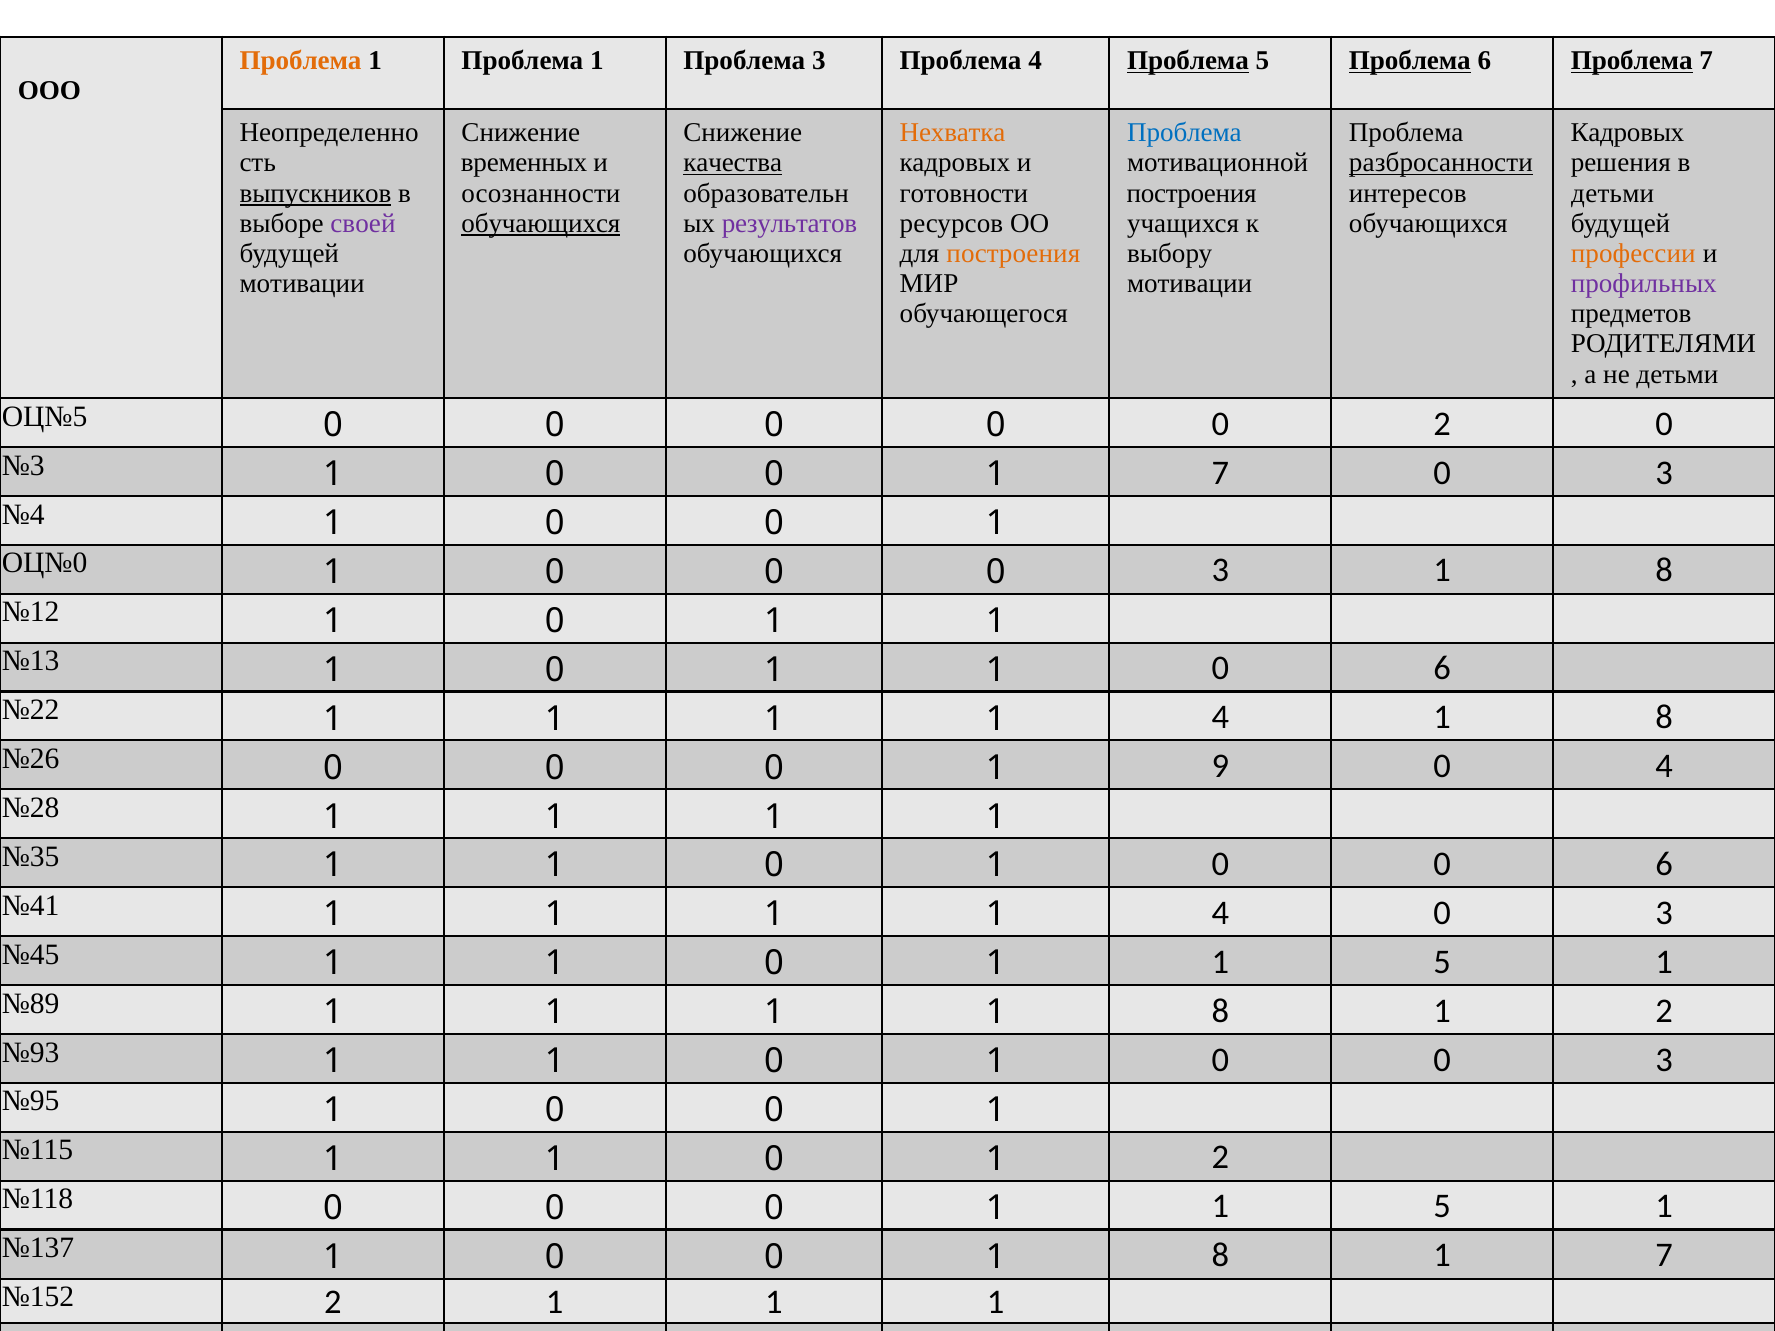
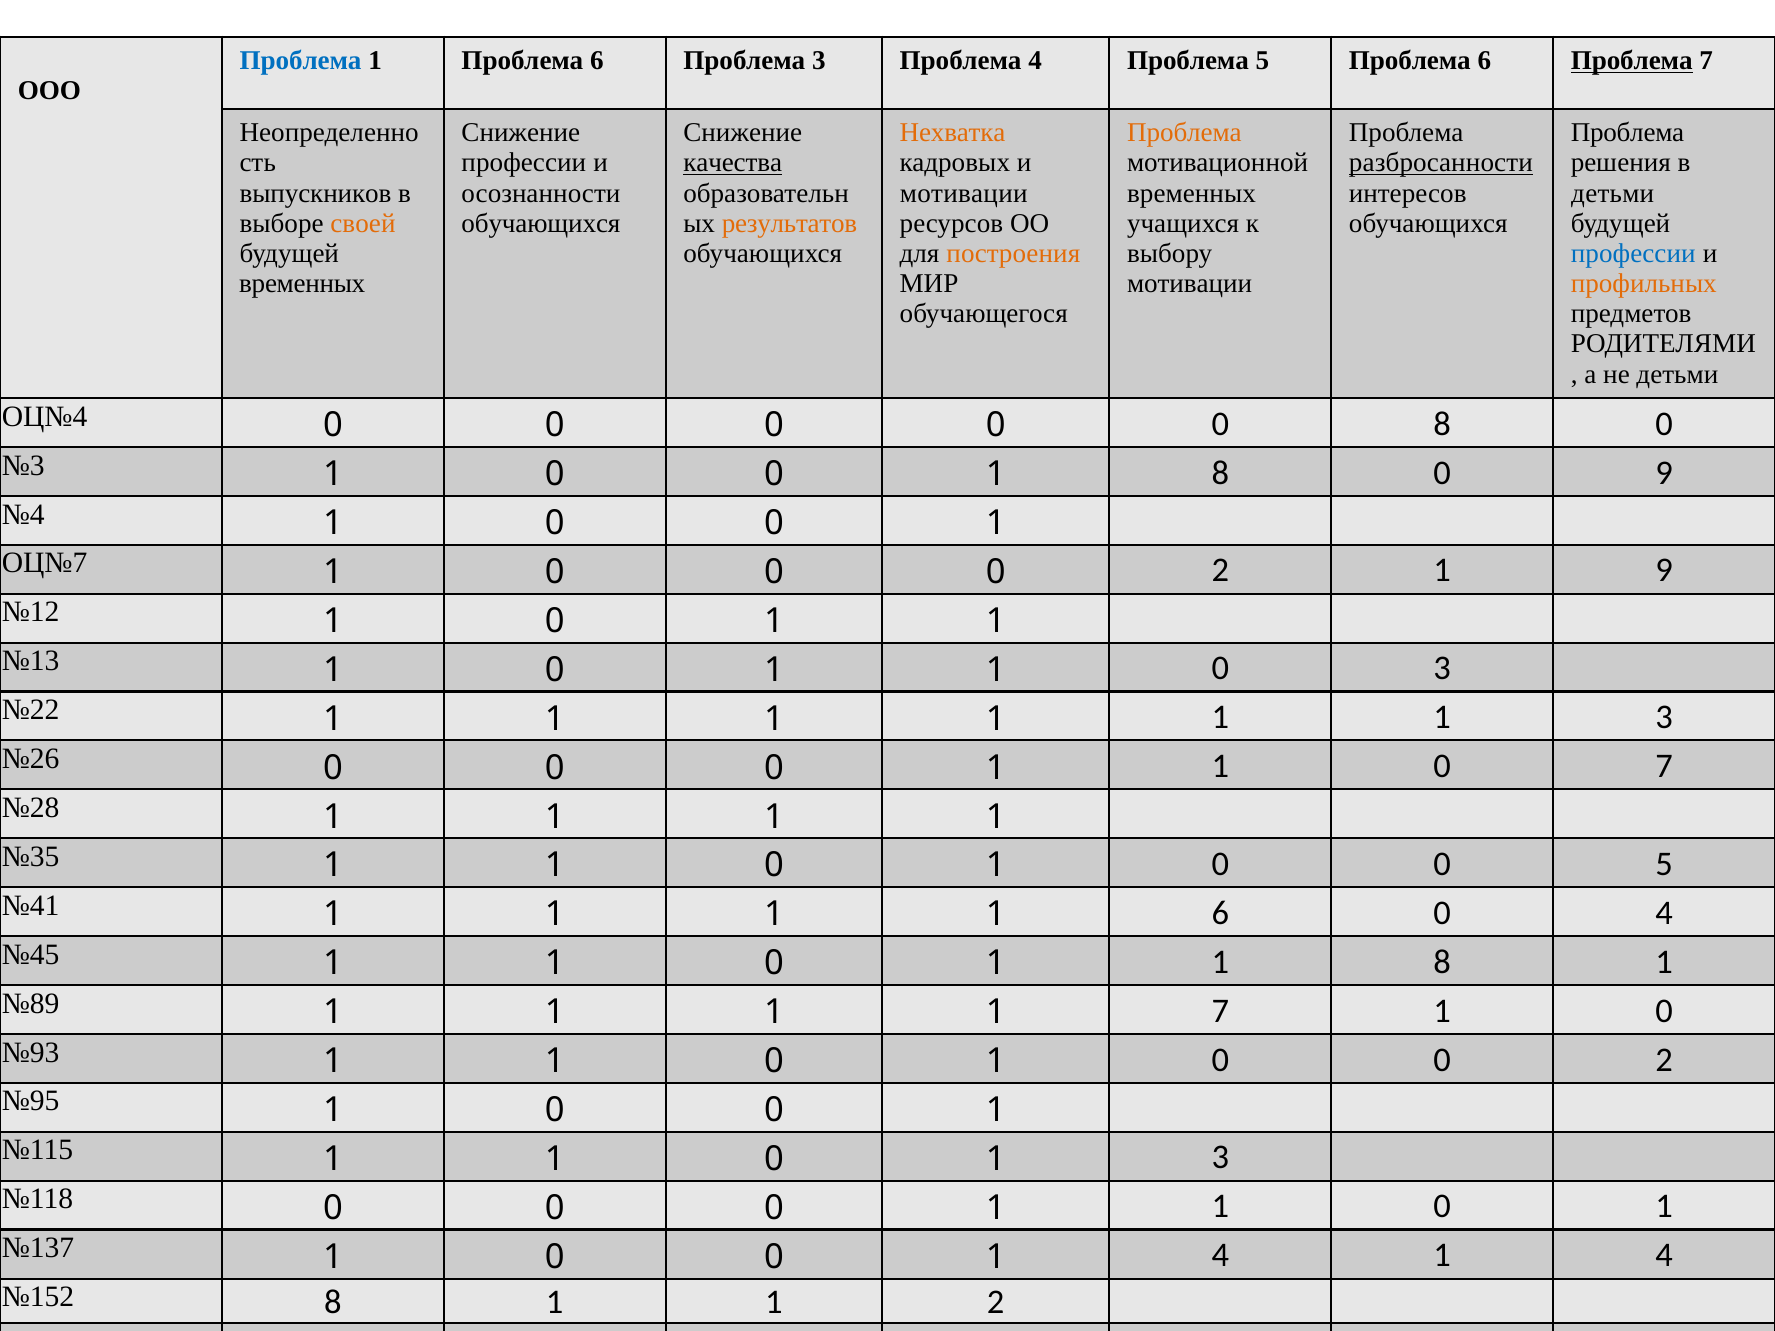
Проблема at (301, 61) colour: orange -> blue
1 Проблема 1: 1 -> 6
Проблема at (1188, 61) underline: present -> none
Проблема at (1410, 61) underline: present -> none
Проблема at (1184, 133) colour: blue -> orange
Кадровых at (1627, 133): Кадровых -> Проблема
временных at (524, 163): временных -> профессии
выпускников underline: present -> none
готовности at (964, 193): готовности -> мотивации
построения at (1192, 193): построения -> временных
своей colour: purple -> orange
обучающихся at (541, 223) underline: present -> none
результатов colour: purple -> orange
профессии at (1633, 254) colour: orange -> blue
мотивации at (302, 284): мотивации -> временных
профильных colour: purple -> orange
ОЦ№5: ОЦ№5 -> ОЦ№4
0 2: 2 -> 8
0 1 7: 7 -> 8
3 at (1664, 473): 3 -> 9
ОЦ№0: ОЦ№0 -> ОЦ№7
0 0 0 3: 3 -> 2
8 at (1664, 571): 8 -> 9
1 0 6: 6 -> 3
4 at (1220, 717): 4 -> 1
8 at (1664, 717): 8 -> 3
9 at (1220, 766): 9 -> 1
0 4: 4 -> 7
0 0 6: 6 -> 5
4 at (1220, 913): 4 -> 6
3 at (1664, 913): 3 -> 4
5 at (1442, 962): 5 -> 8
1 1 8: 8 -> 7
2 at (1664, 1011): 2 -> 0
1 0 0 3: 3 -> 2
0 1 2: 2 -> 3
5 at (1442, 1207): 5 -> 0
0 1 8: 8 -> 4
7 at (1664, 1256): 7 -> 4
№152 2: 2 -> 8
1 at (996, 1302): 1 -> 2
